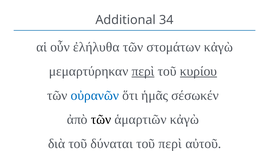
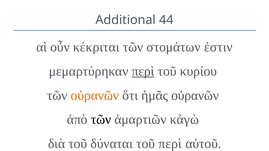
34: 34 -> 44
ἐλήλυθα: ἐλήλυθα -> κέκριται
στομάτων κἀγὼ: κἀγὼ -> ἐστιν
κυρίου underline: present -> none
οὐρανῶν at (95, 96) colour: blue -> orange
ἡμᾶς σέσωκέν: σέσωκέν -> οὐρανῶν
